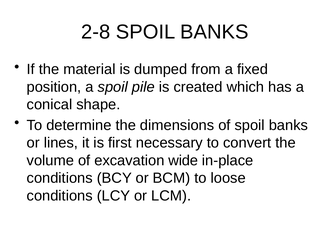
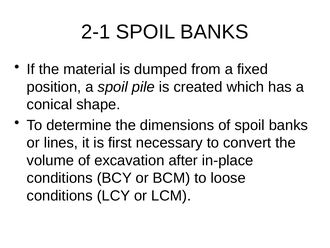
2-8: 2-8 -> 2-1
wide: wide -> after
